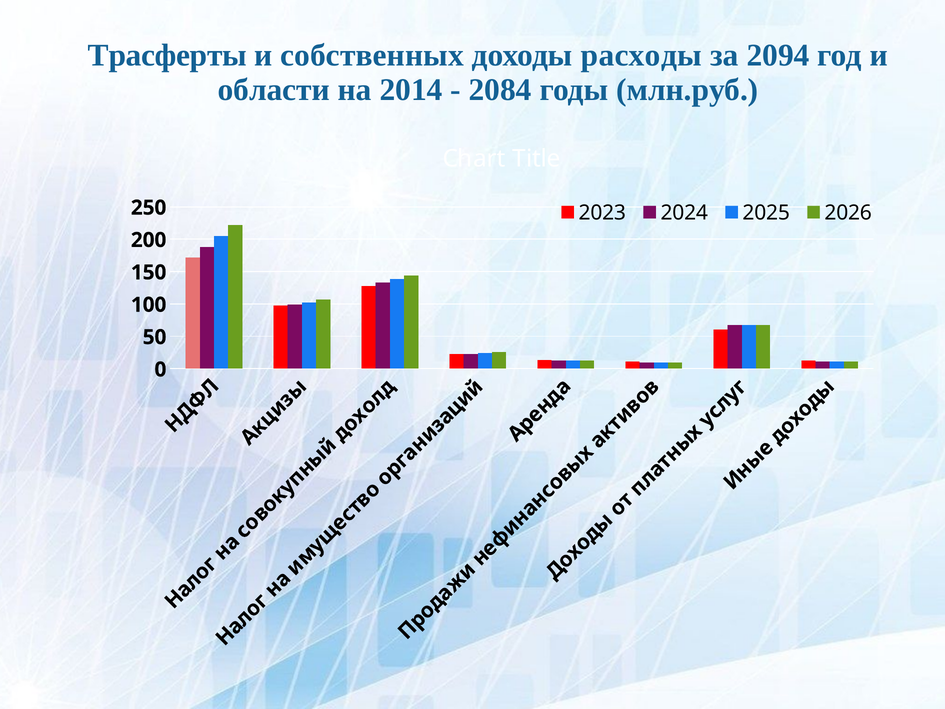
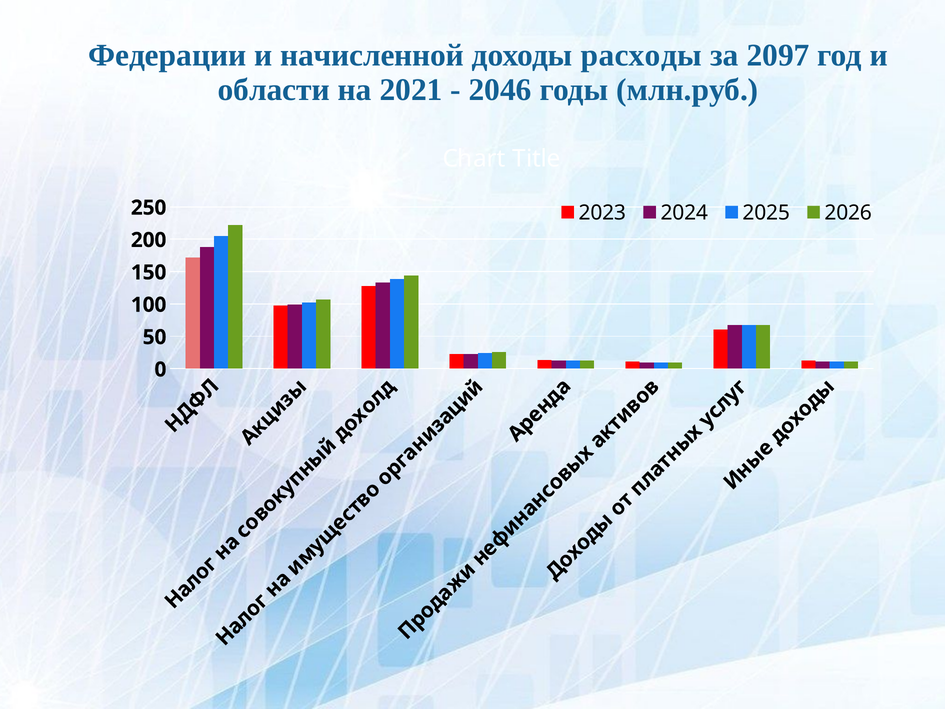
Трасферты: Трасферты -> Федерации
собственных: собственных -> начисленной
2094: 2094 -> 2097
2014: 2014 -> 2021
2084: 2084 -> 2046
